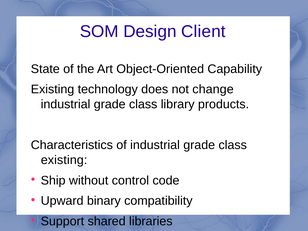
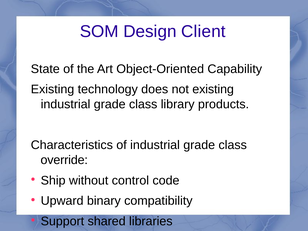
not change: change -> existing
existing at (64, 160): existing -> override
